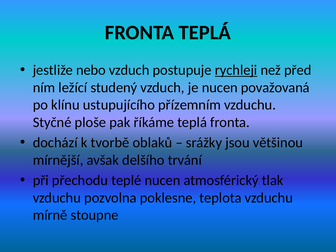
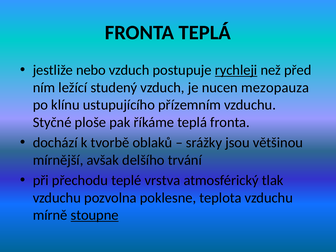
považovaná: považovaná -> mezopauza
teplé nucen: nucen -> vrstva
stoupne underline: none -> present
